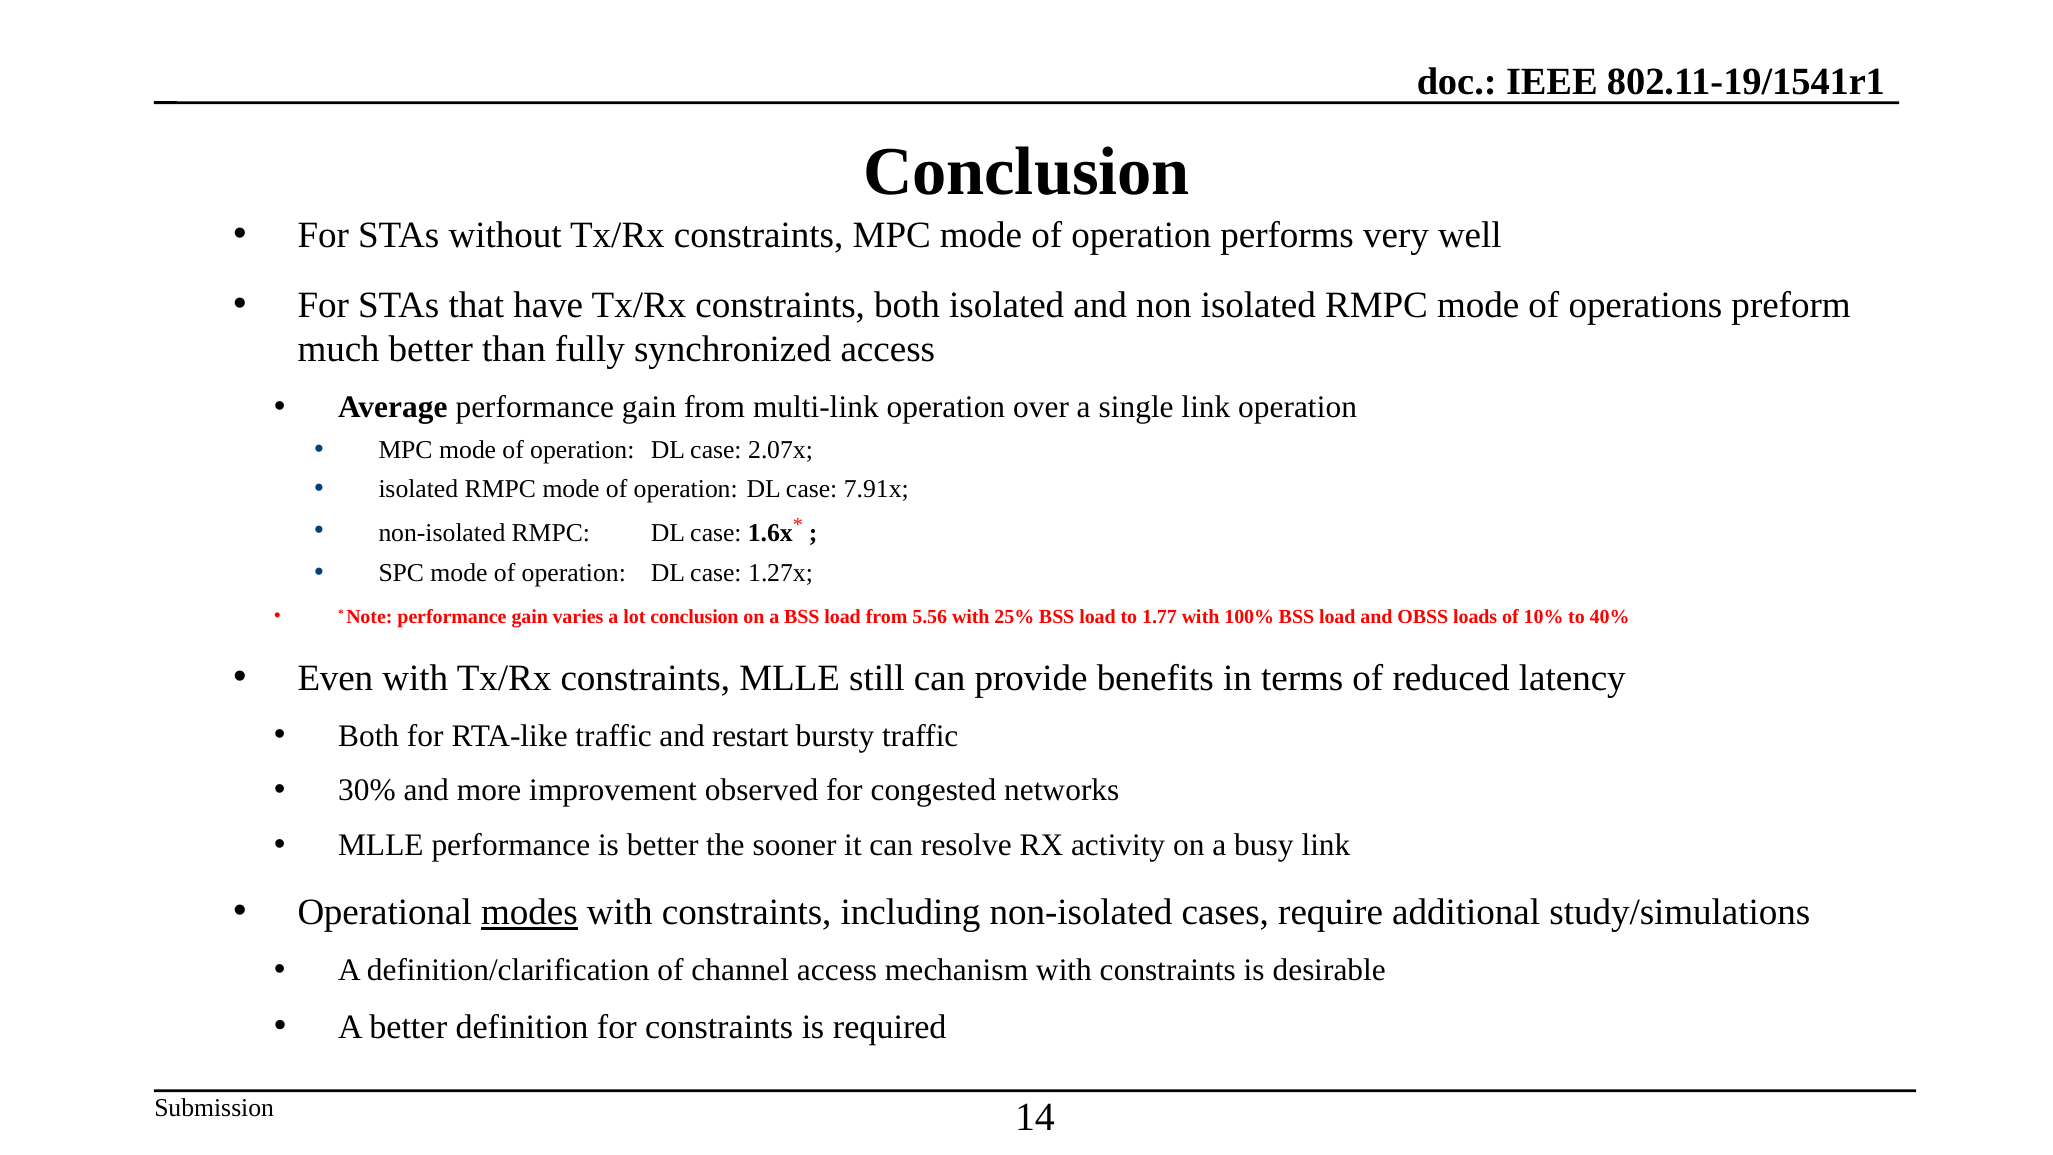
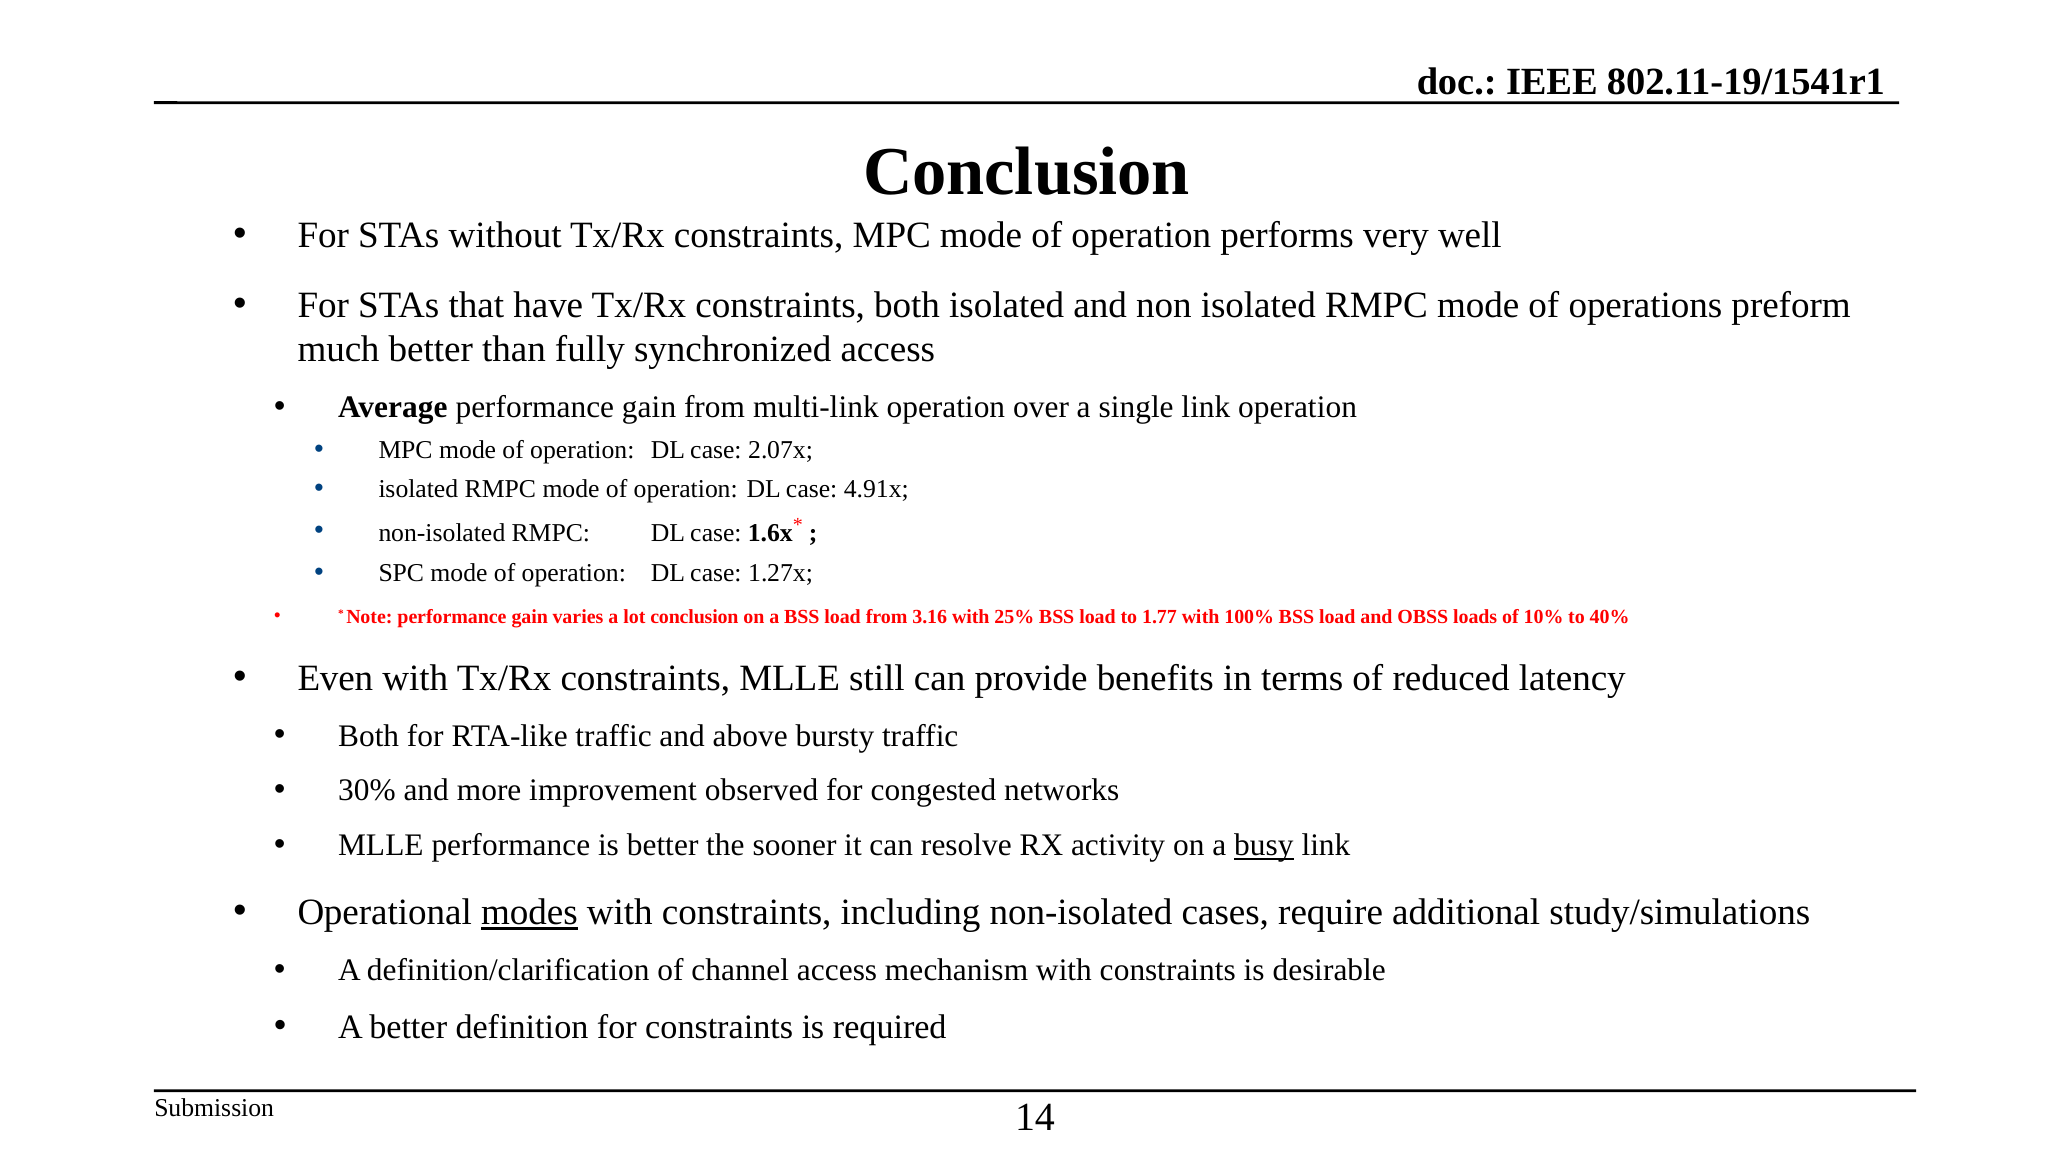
7.91x: 7.91x -> 4.91x
5.56: 5.56 -> 3.16
restart: restart -> above
busy underline: none -> present
